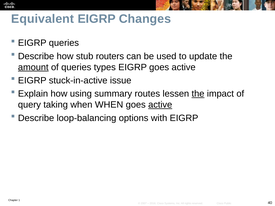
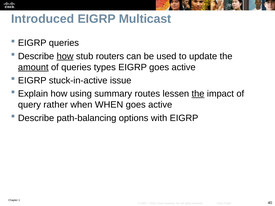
Equivalent: Equivalent -> Introduced
Changes: Changes -> Multicast
how at (65, 56) underline: none -> present
taking: taking -> rather
active at (160, 105) underline: present -> none
loop-balancing: loop-balancing -> path-balancing
